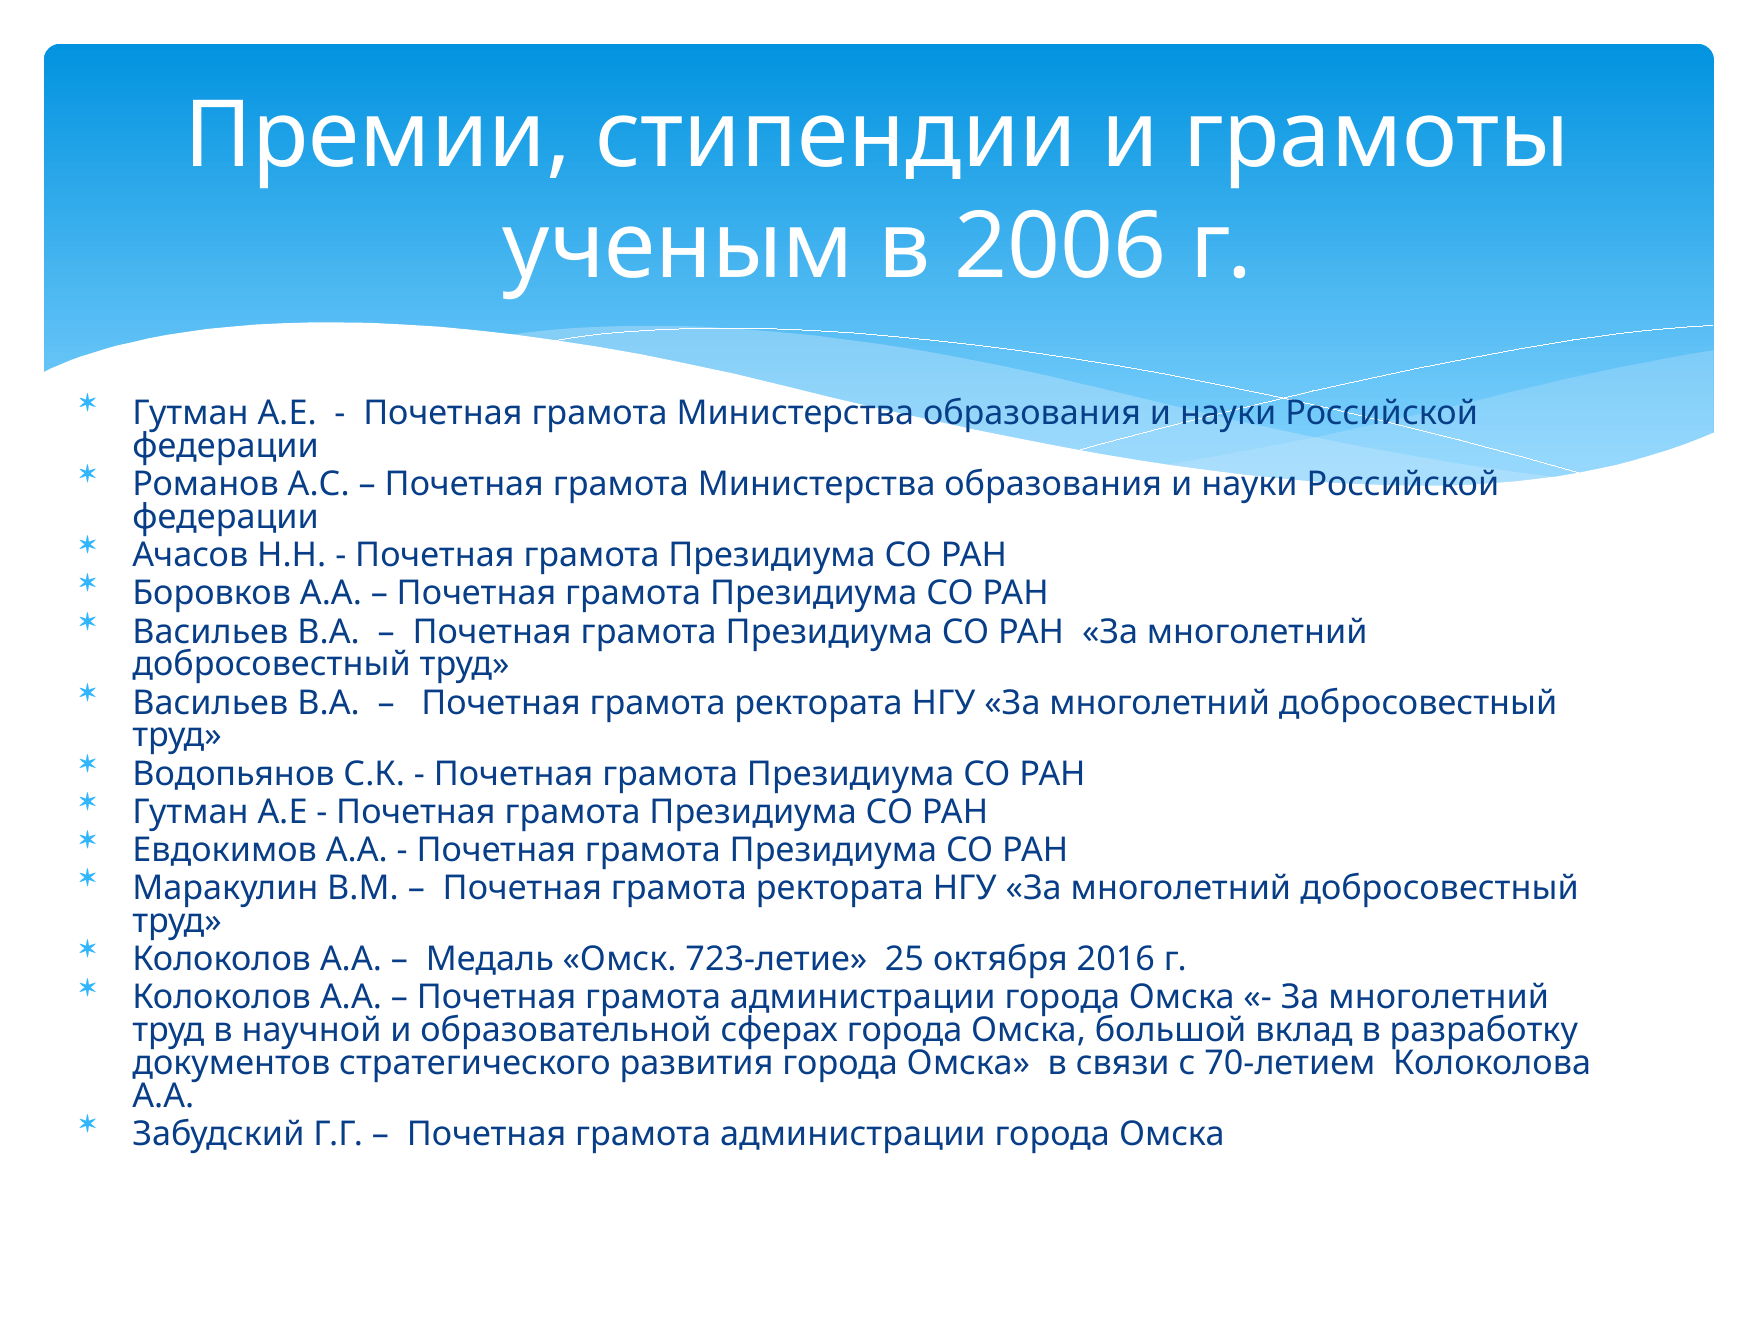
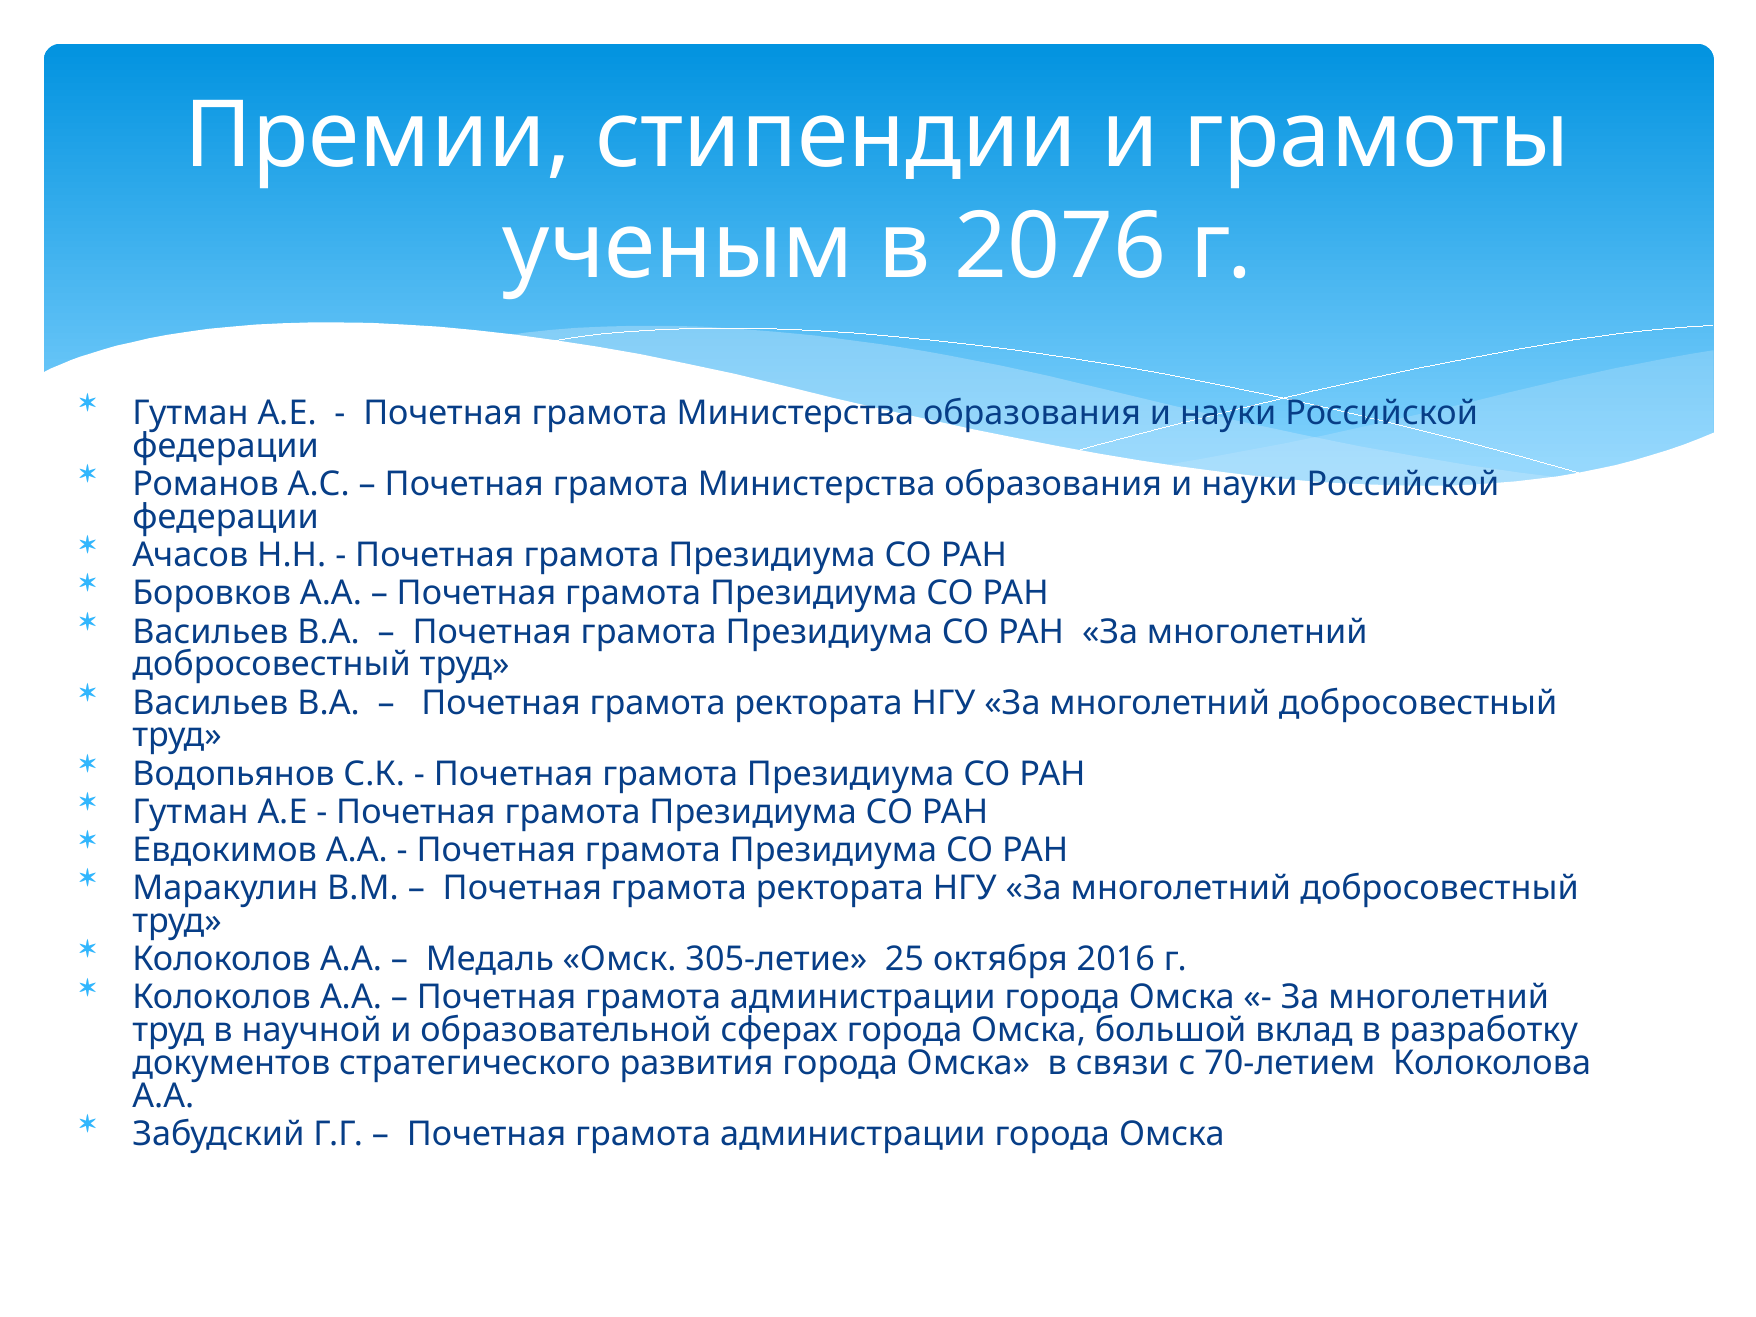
2006: 2006 -> 2076
723-летие: 723-летие -> 305-летие
